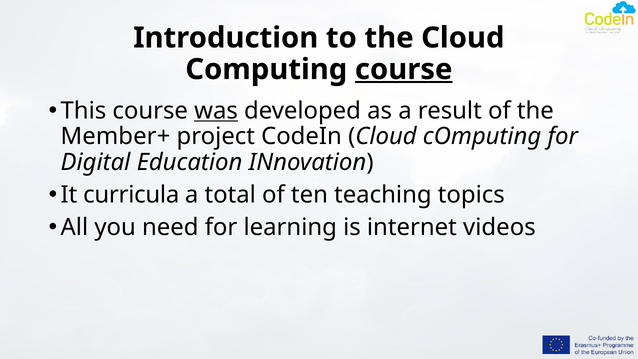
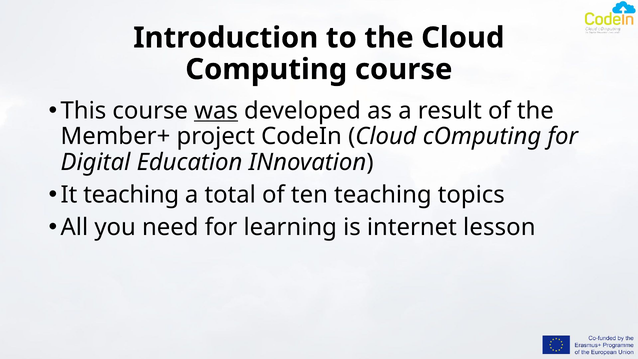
course at (404, 69) underline: present -> none
It curricula: curricula -> teaching
videos: videos -> lesson
